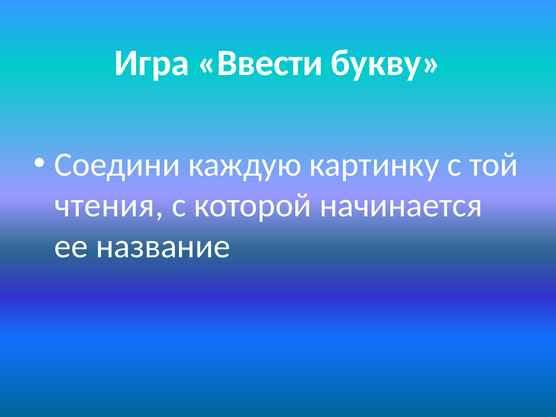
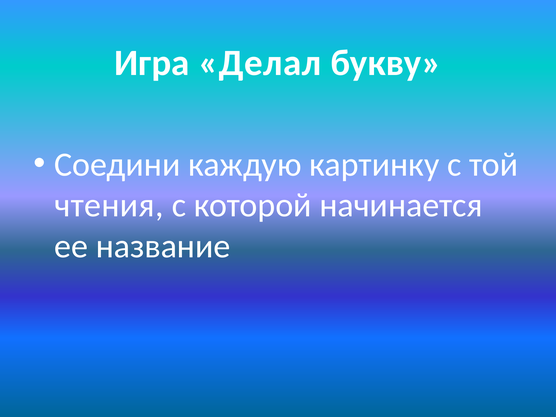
Ввести: Ввести -> Делал
